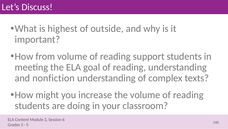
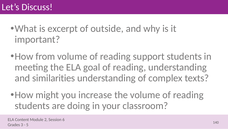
highest: highest -> excerpt
nonfiction: nonfiction -> similarities
